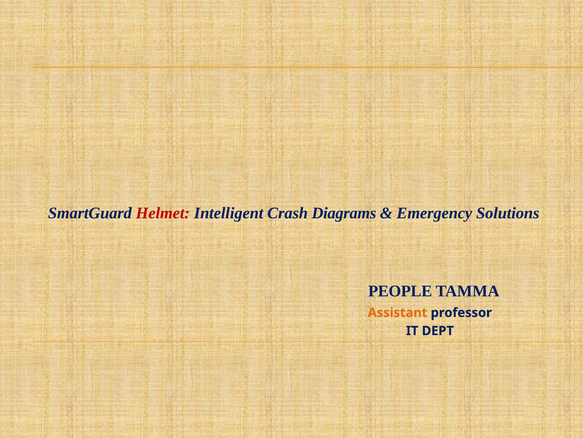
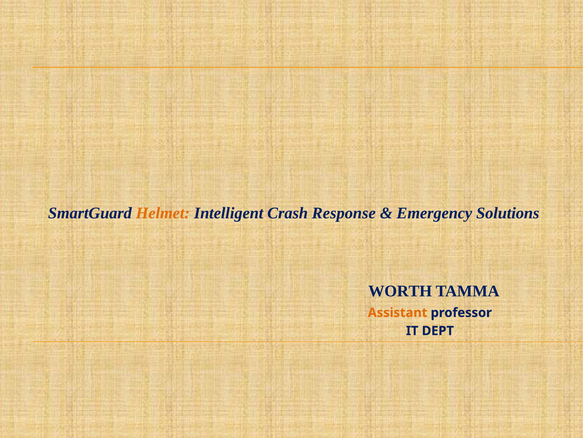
Helmet colour: red -> orange
Diagrams: Diagrams -> Response
PEOPLE: PEOPLE -> WORTH
